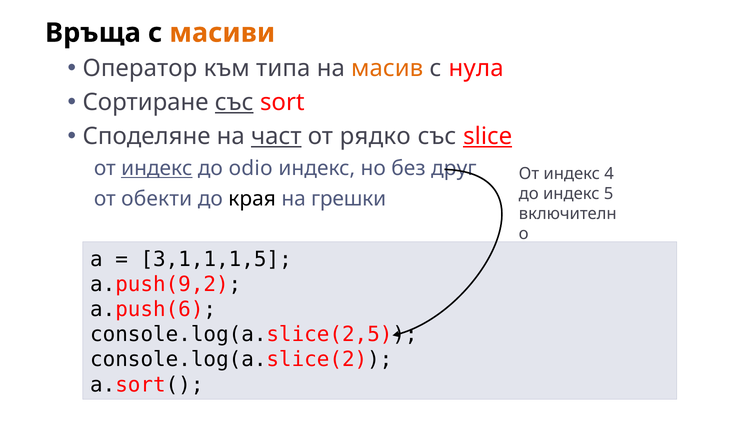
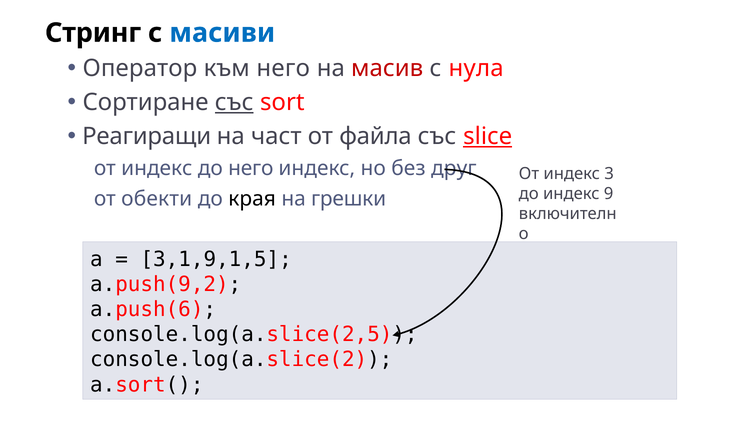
Връща: Връща -> Стринг
масиви colour: orange -> blue
към типа: типа -> него
масив colour: orange -> red
Споделяне: Споделяне -> Реагиращи
част underline: present -> none
рядко: рядко -> файла
индекс at (157, 168) underline: present -> none
до odio: odio -> него
4: 4 -> 3
5: 5 -> 9
3,1,1,1,5: 3,1,1,1,5 -> 3,1,9,1,5
